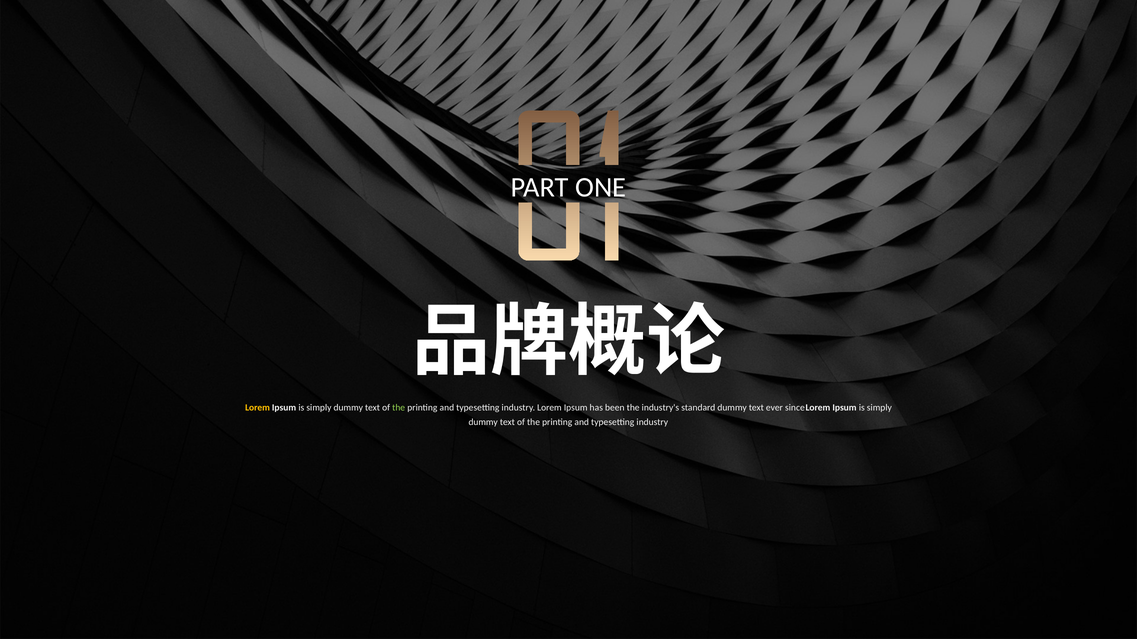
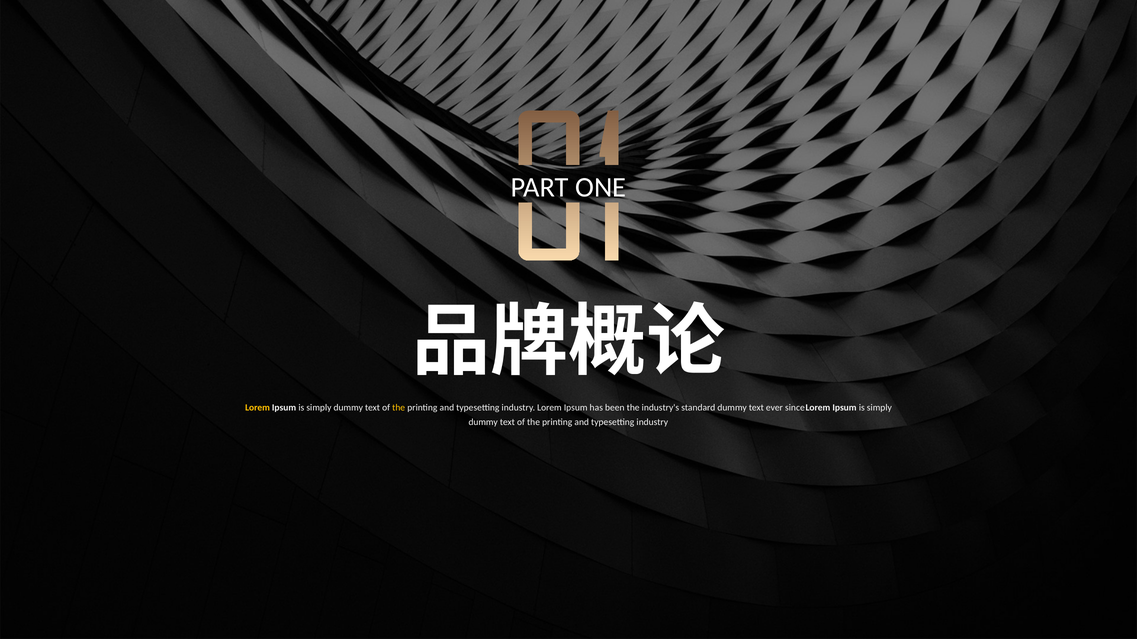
the at (399, 408) colour: light green -> yellow
